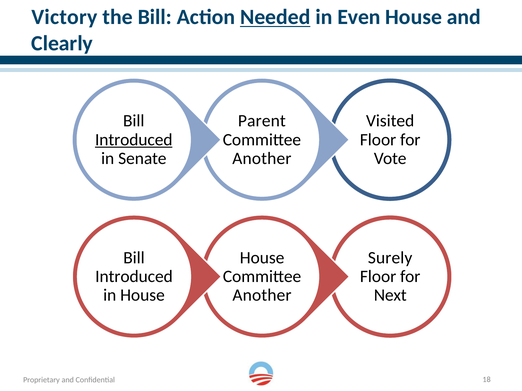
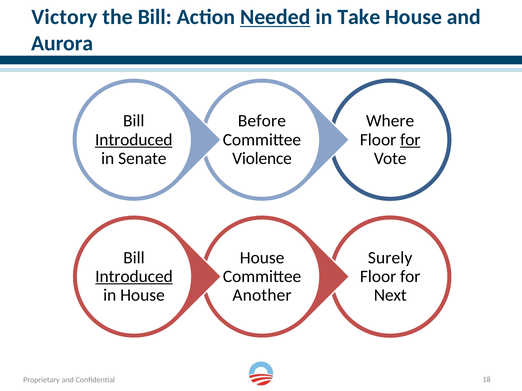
Even: Even -> Take
Clearly: Clearly -> Aurora
Parent: Parent -> Before
Visited: Visited -> Where
for at (410, 140) underline: none -> present
Another at (262, 159): Another -> Violence
Introduced at (134, 277) underline: none -> present
